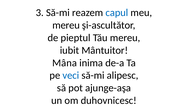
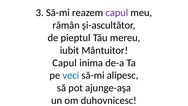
capul at (117, 13) colour: blue -> purple
mereu at (66, 25): mereu -> rămân
Mâna at (65, 63): Mâna -> Capul
